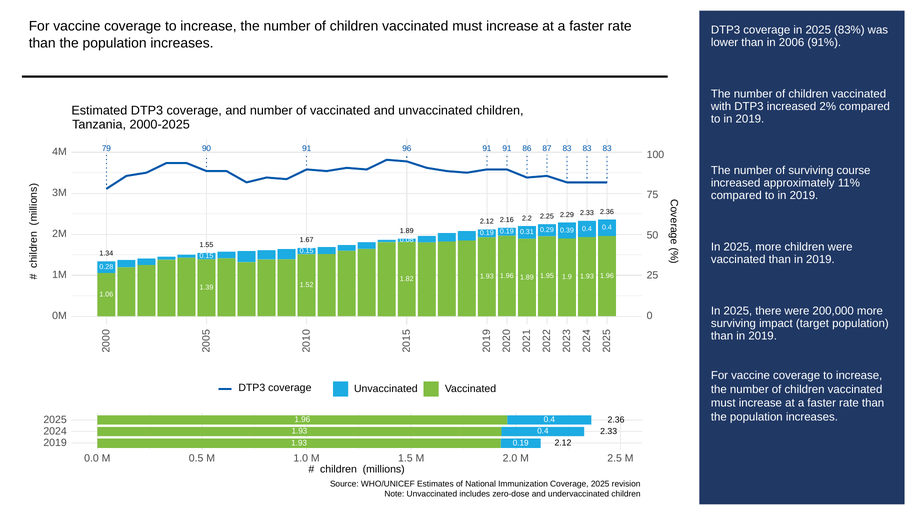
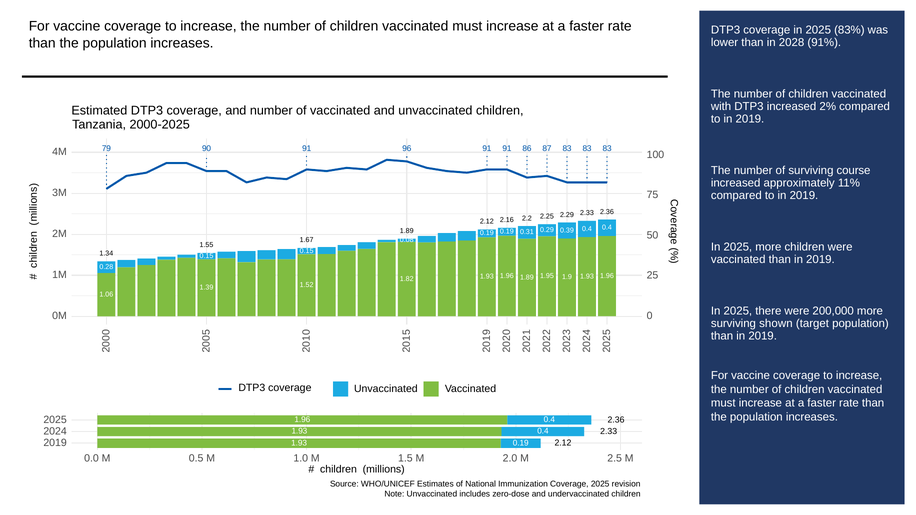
2006: 2006 -> 2028
impact: impact -> shown
